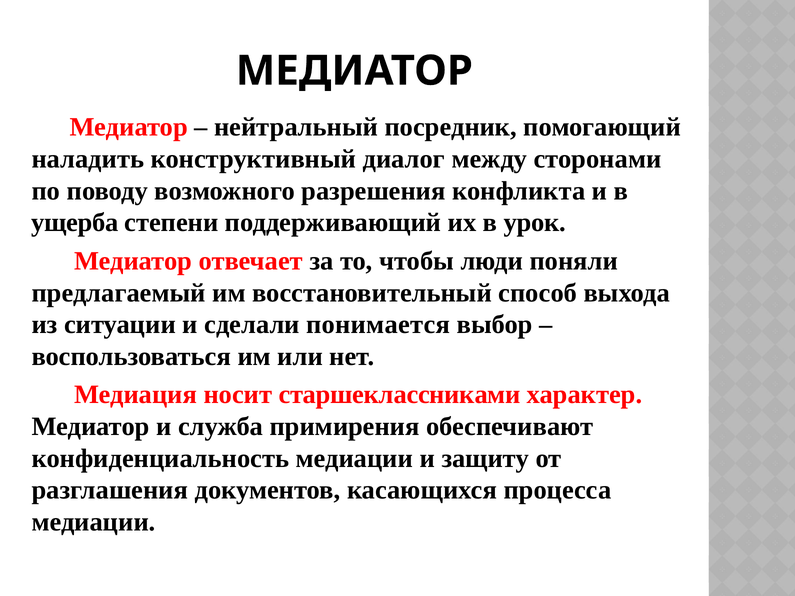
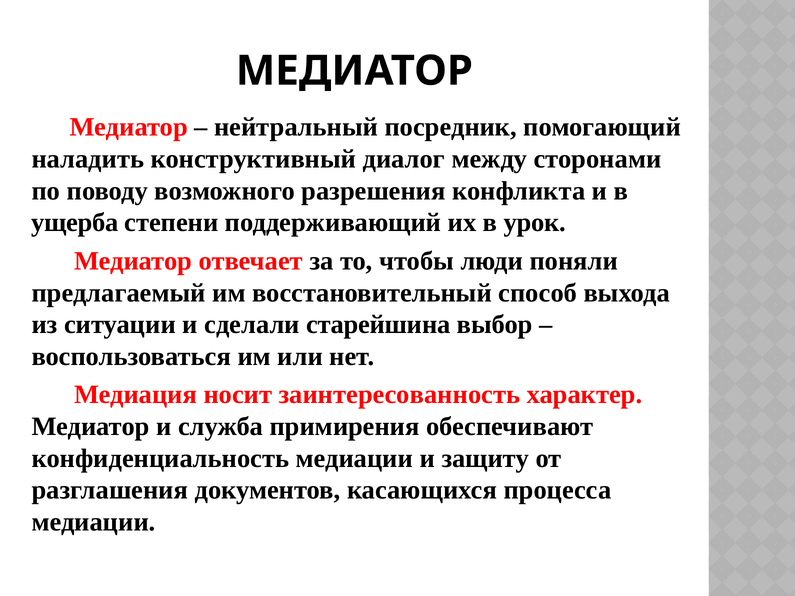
понимается: понимается -> старейшина
старшеклассниками: старшеклассниками -> заинтересованность
